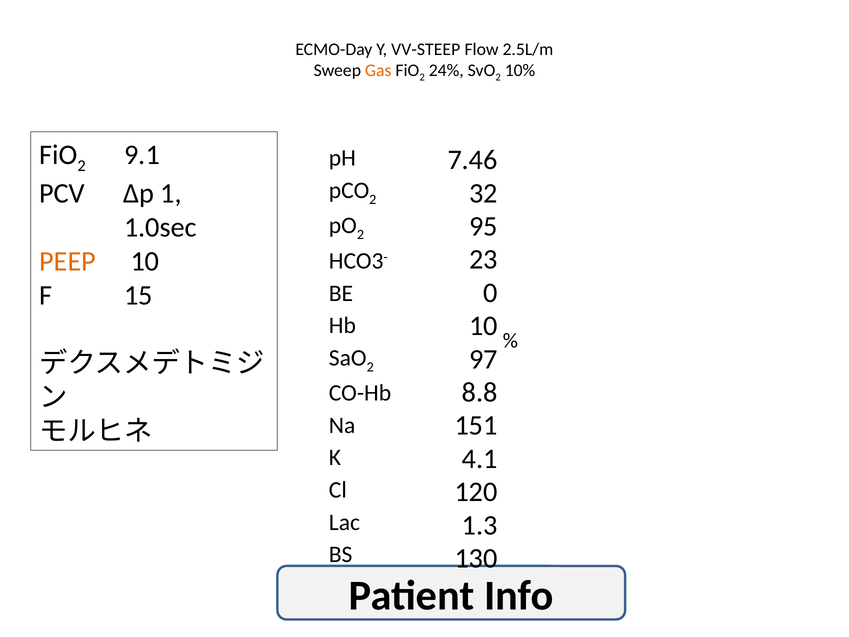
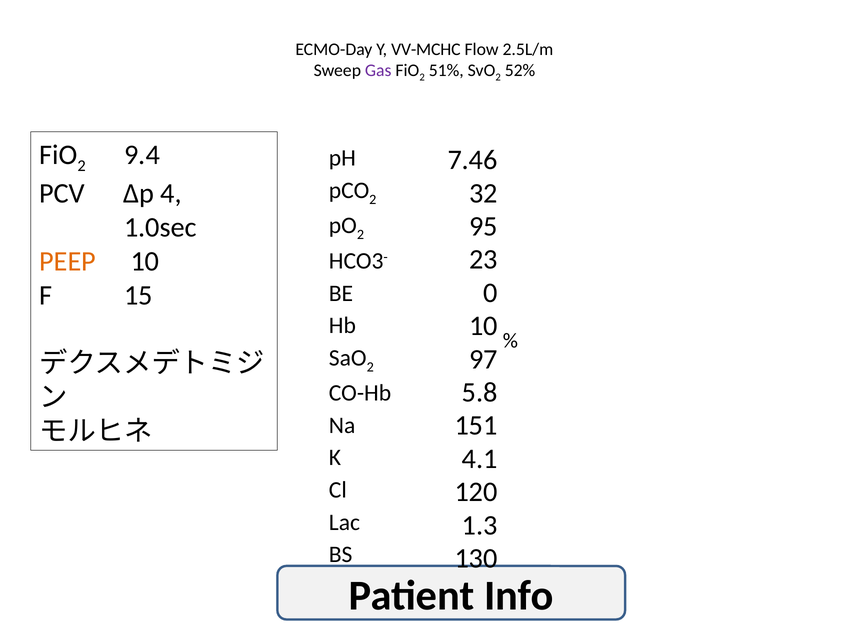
VV-STEEP: VV-STEEP -> VV-MCHC
Gas colour: orange -> purple
24%: 24% -> 51%
10%: 10% -> 52%
9.1: 9.1 -> 9.4
1: 1 -> 4
8.8: 8.8 -> 5.8
